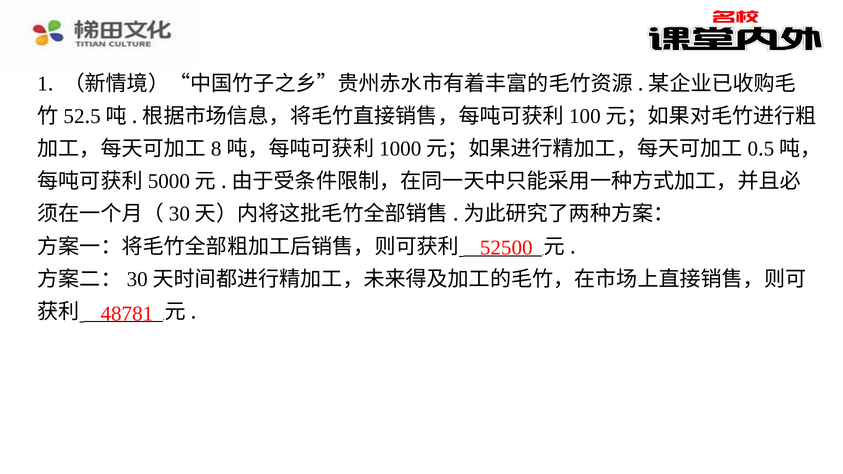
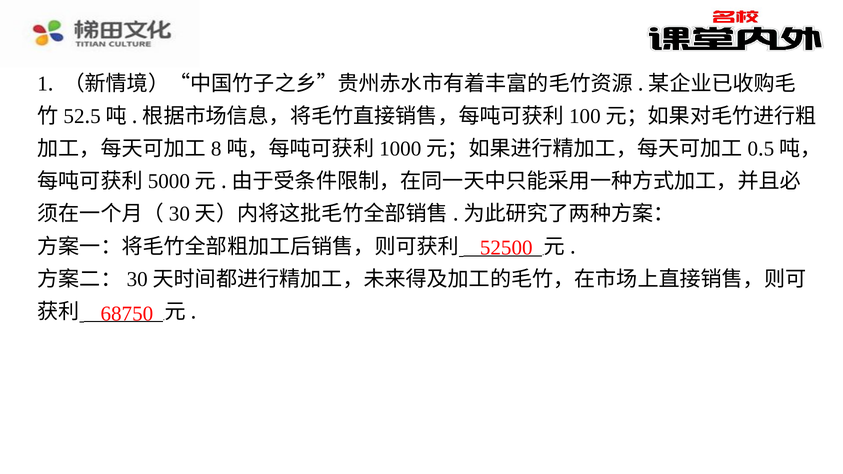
48781: 48781 -> 68750
